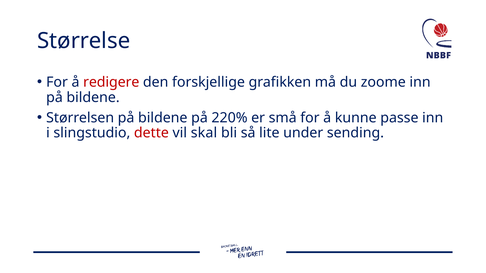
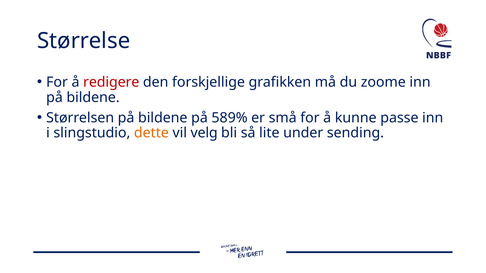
220%: 220% -> 589%
dette colour: red -> orange
skal: skal -> velg
